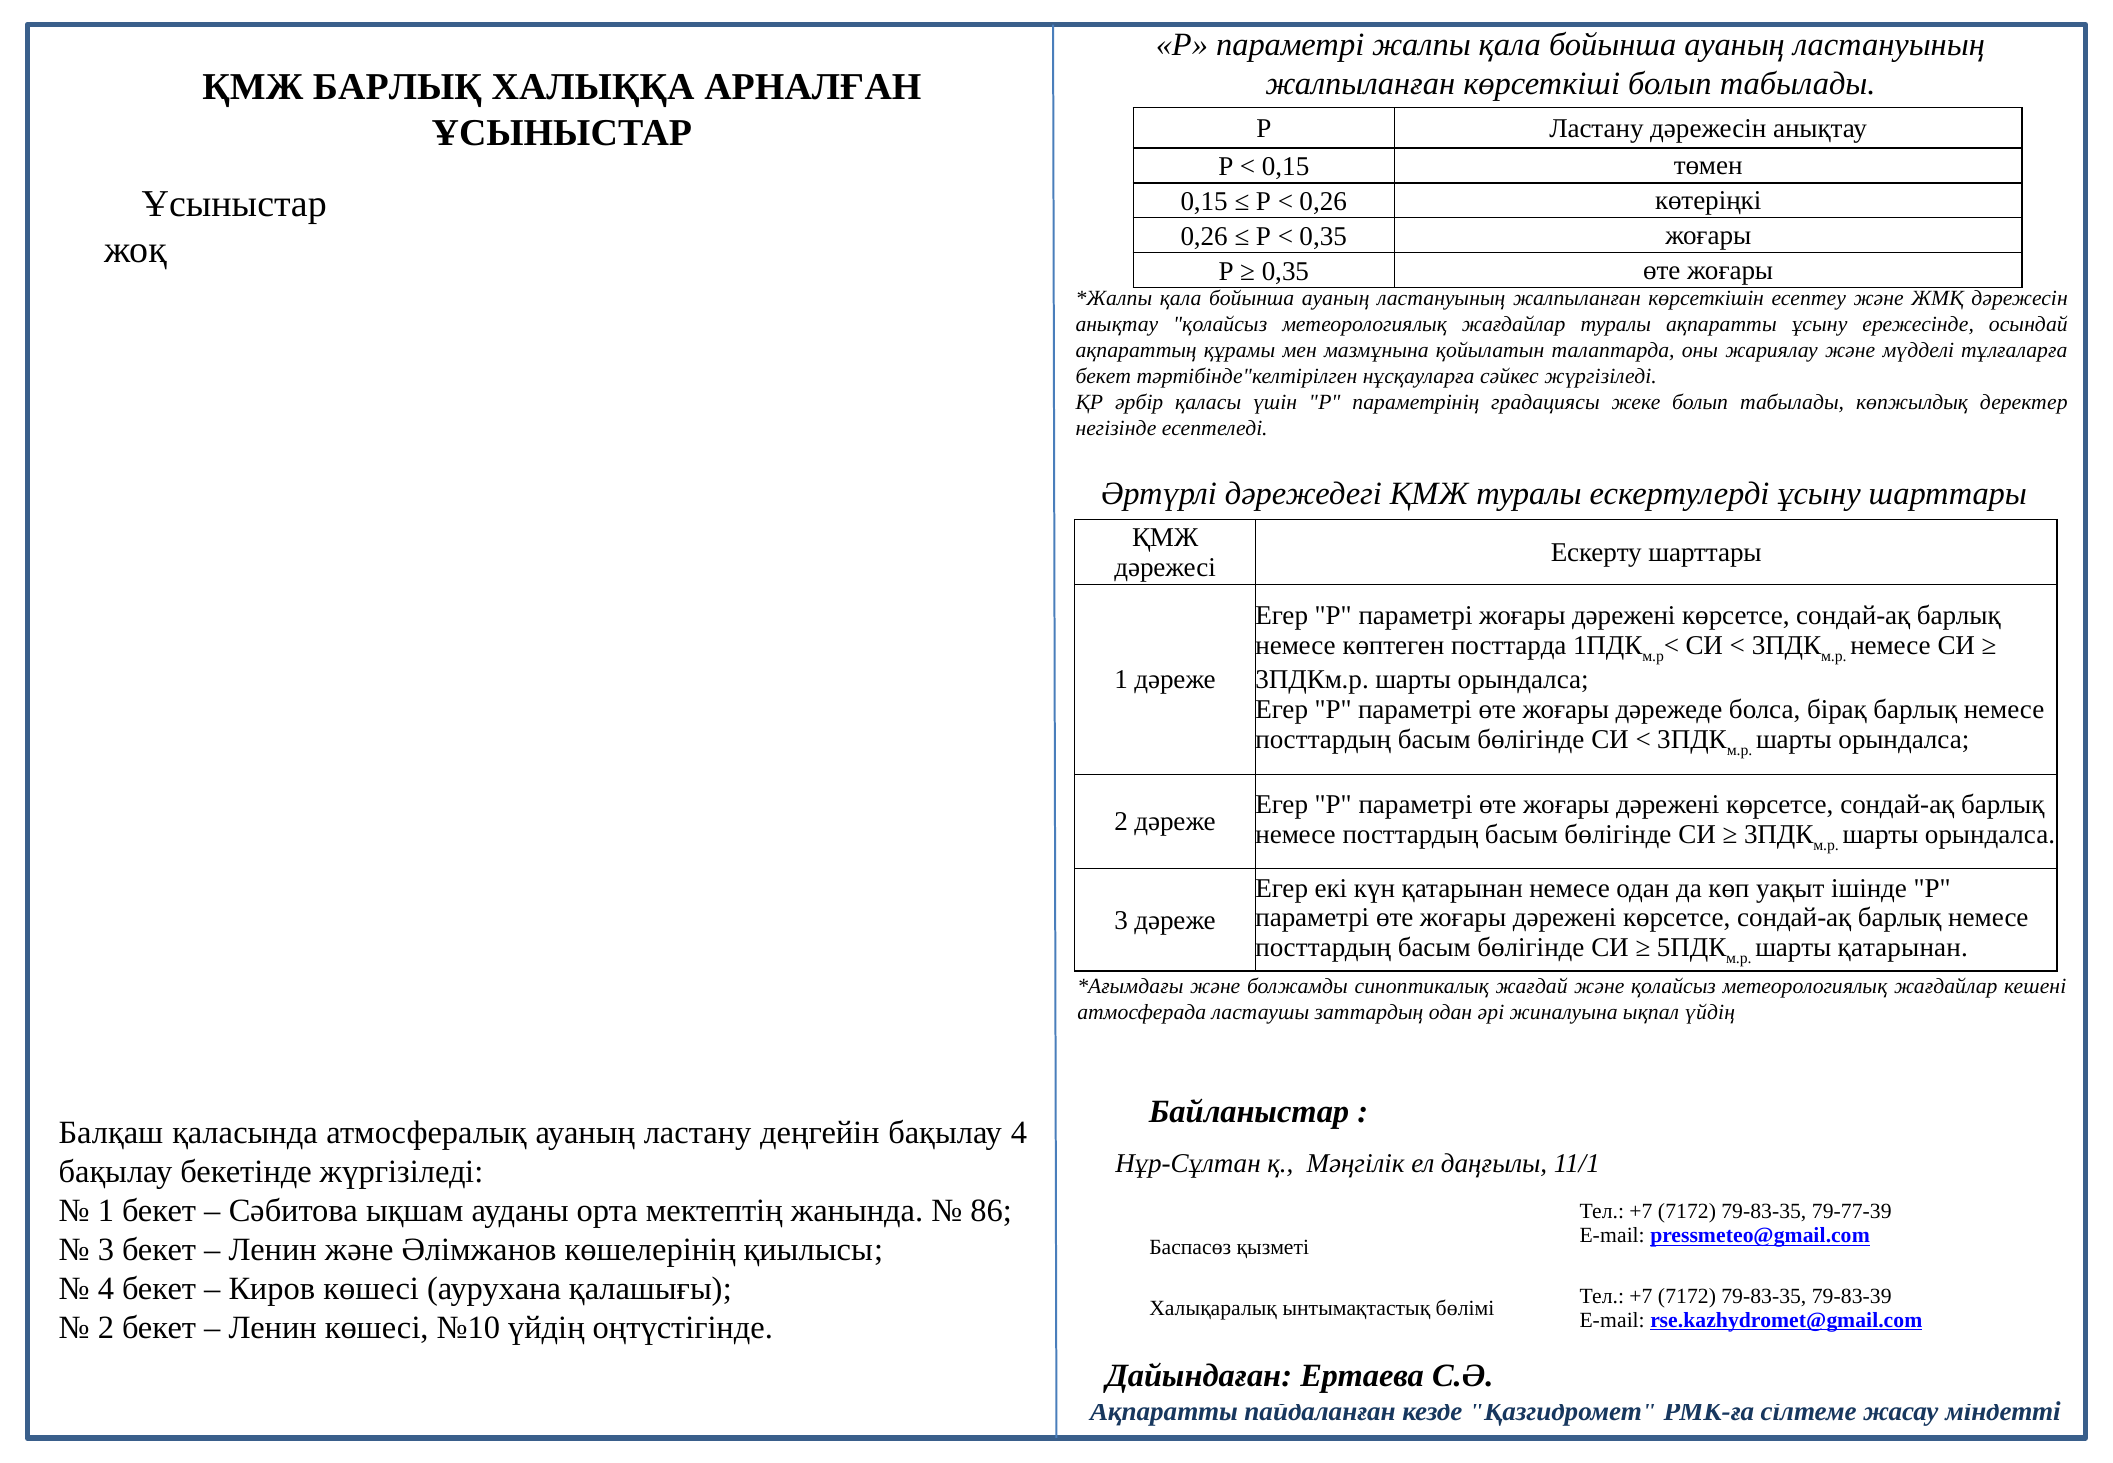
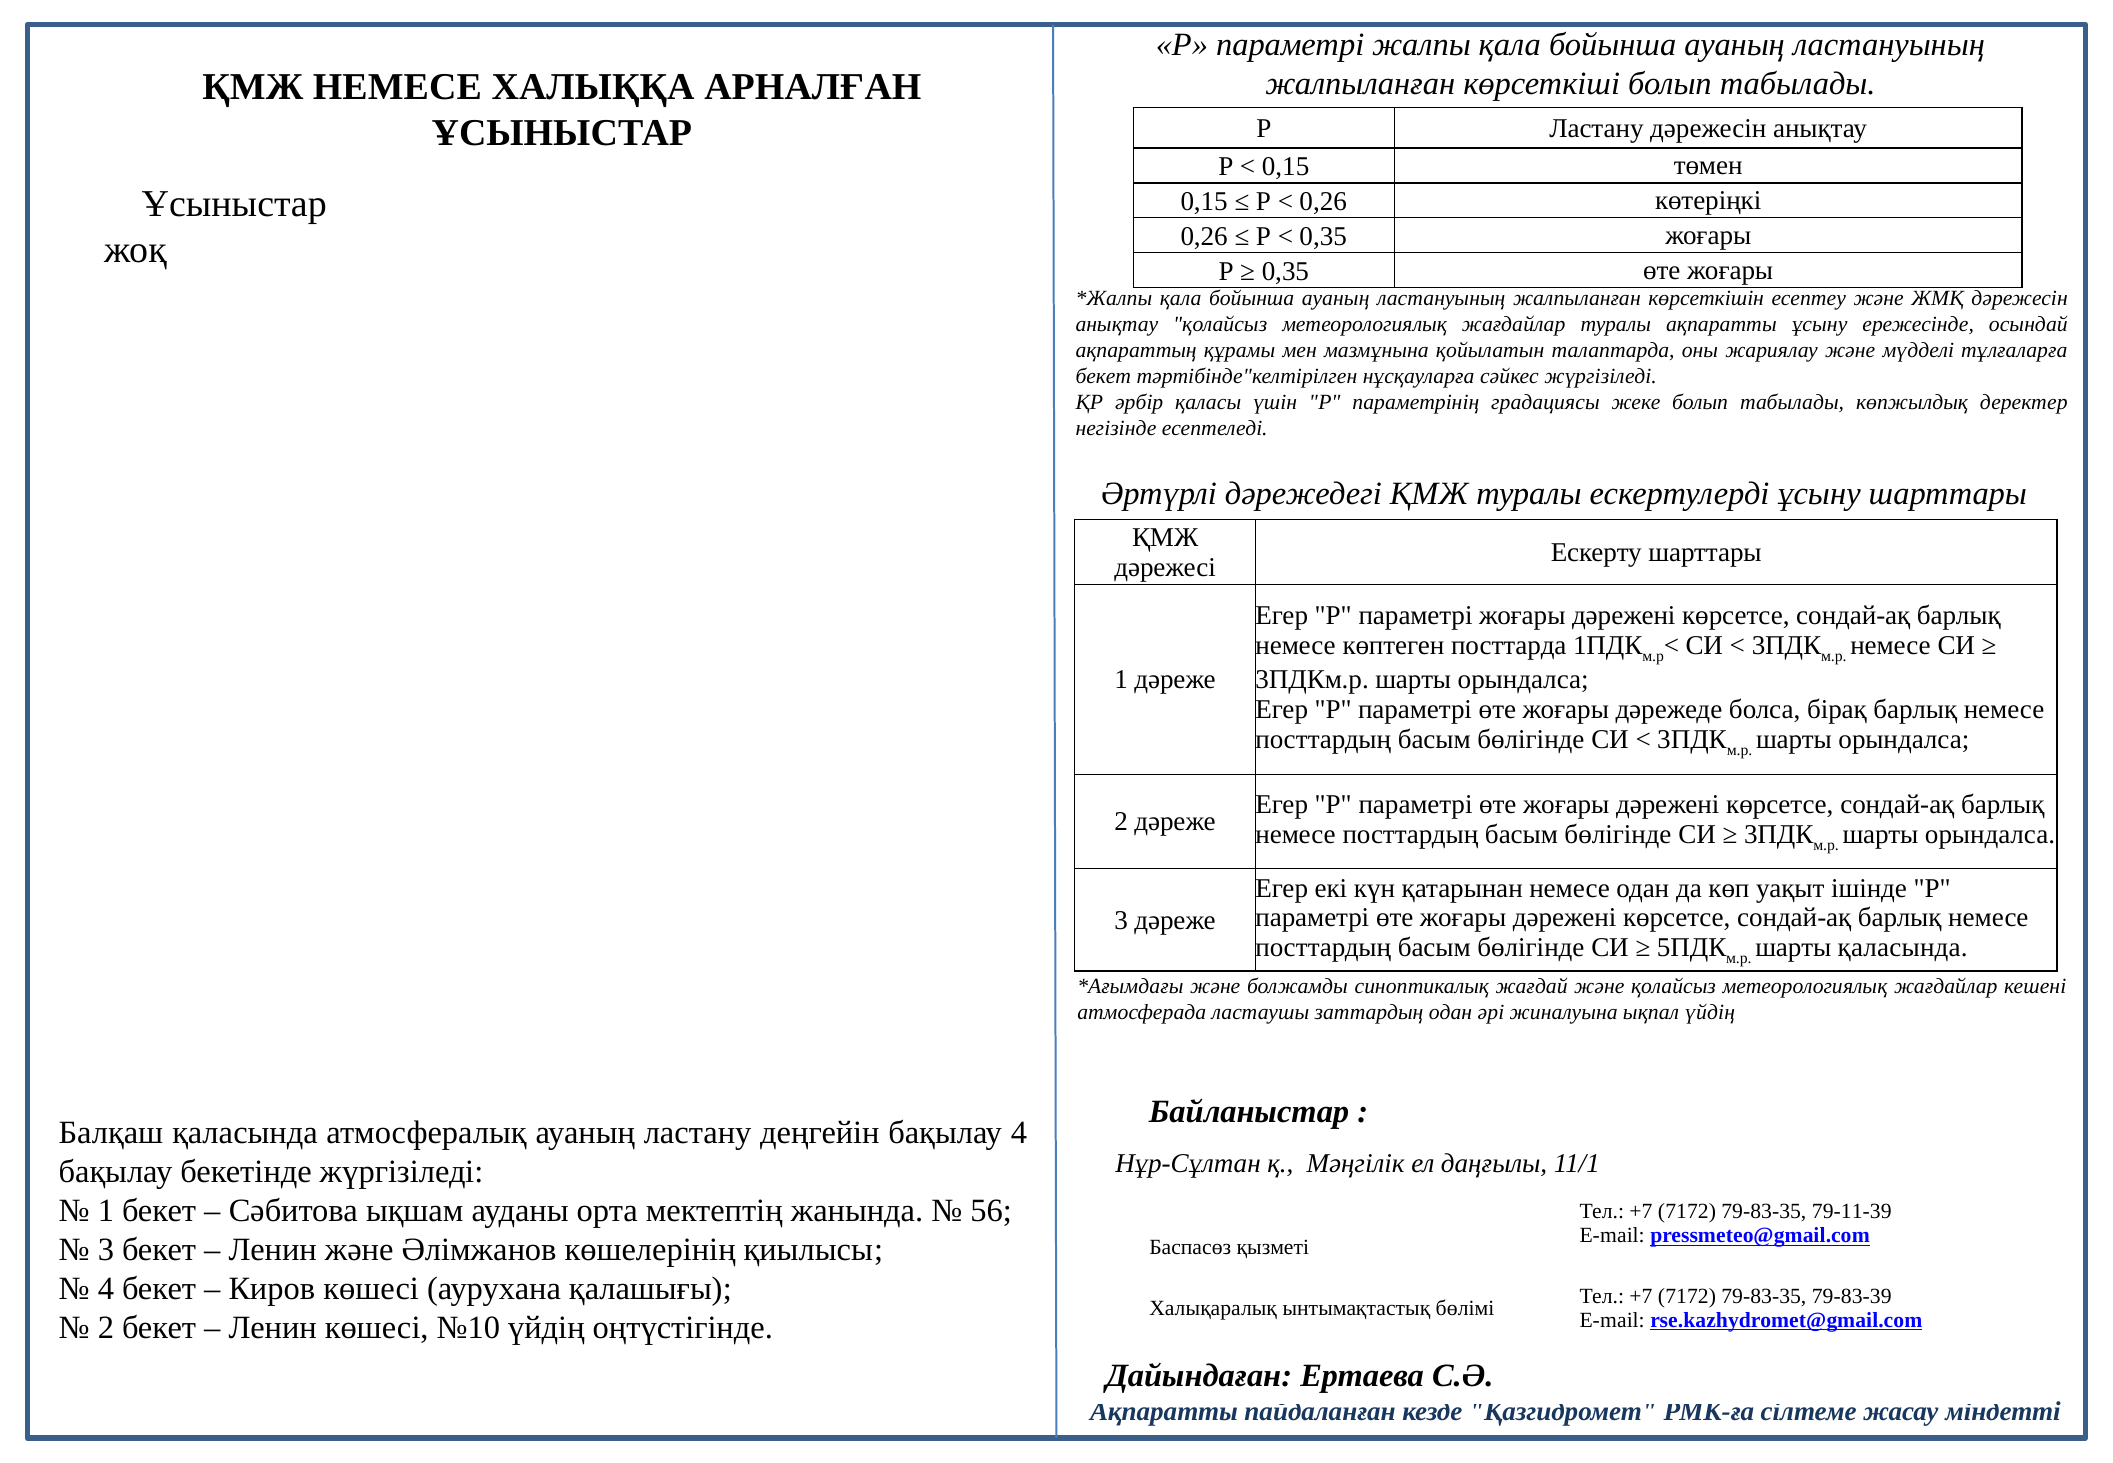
ҚМЖ БАРЛЫҚ: БАРЛЫҚ -> НЕМЕСЕ
шарты қатарынан: қатарынан -> қаласында
86: 86 -> 56
79-77-39: 79-77-39 -> 79-11-39
